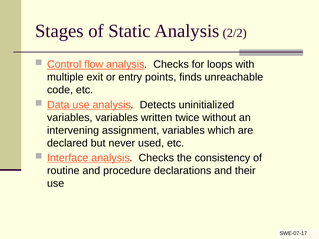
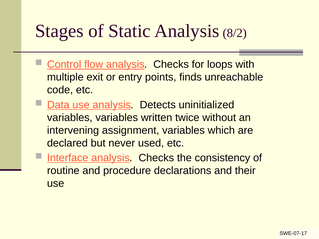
2/2: 2/2 -> 8/2
